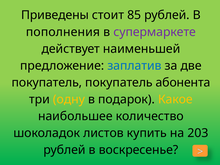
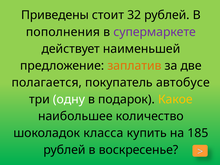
85: 85 -> 32
заплатив colour: blue -> orange
покупатель at (47, 83): покупатель -> полагается
абонента: абонента -> автобусе
одну colour: yellow -> white
листов: листов -> класса
203: 203 -> 185
